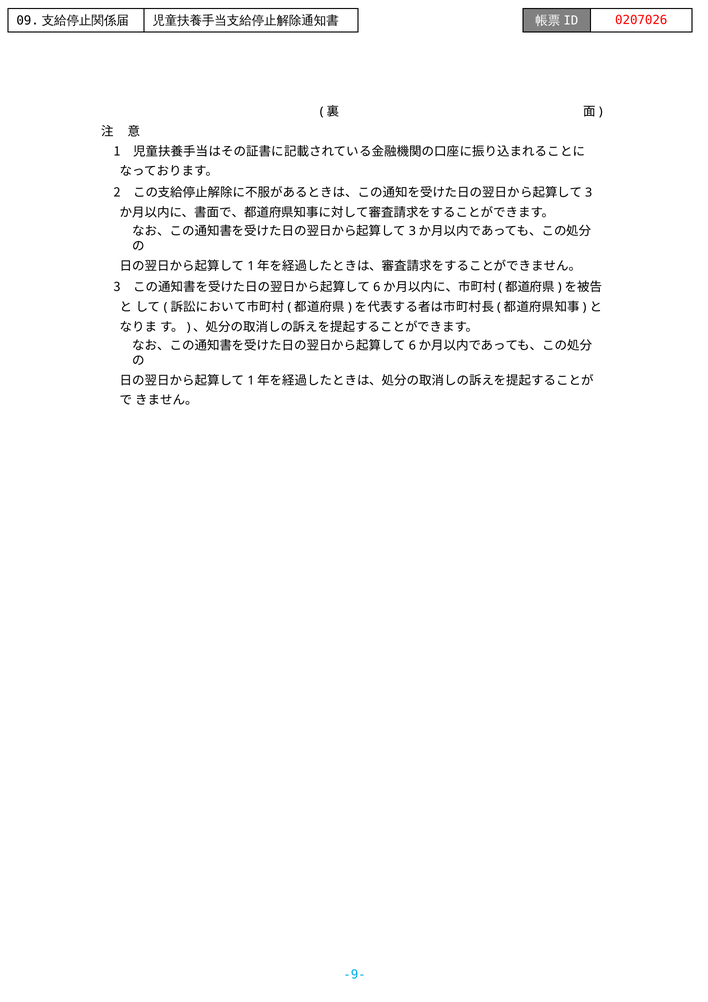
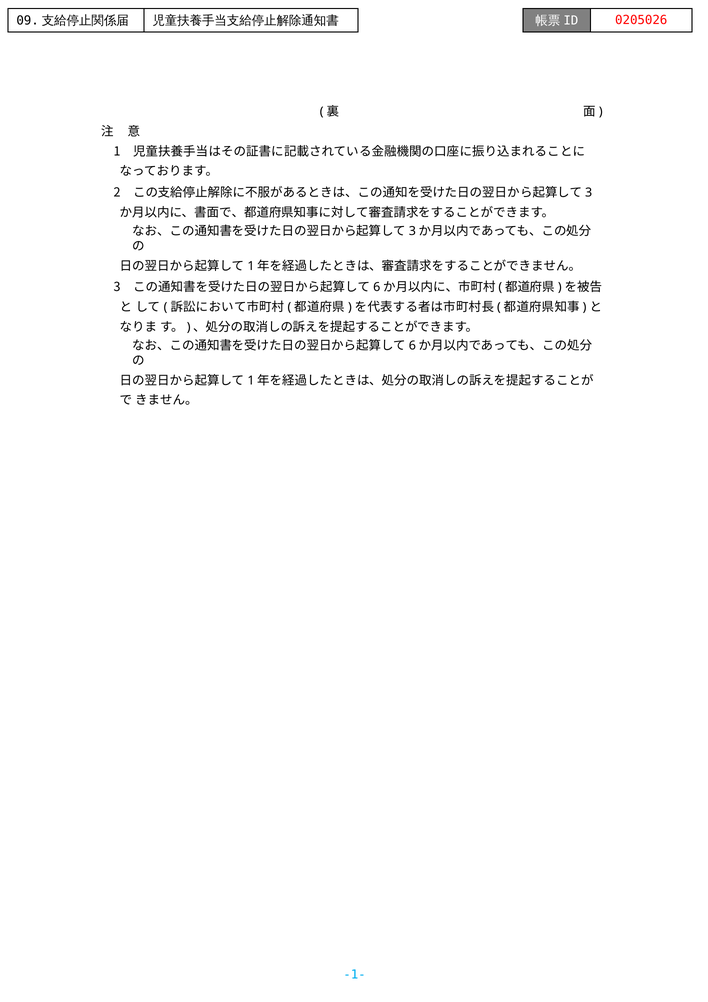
0207026: 0207026 -> 0205026
-9-: -9- -> -1-
